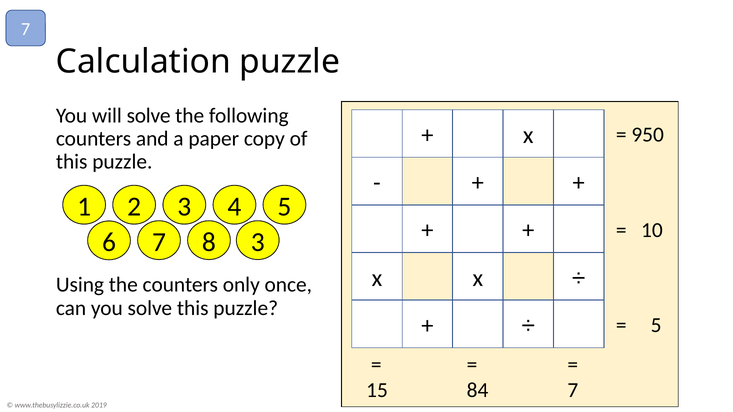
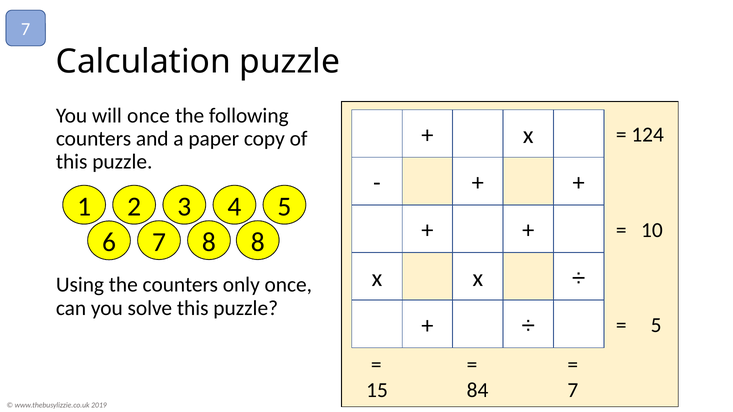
will solve: solve -> once
950: 950 -> 124
8 3: 3 -> 8
